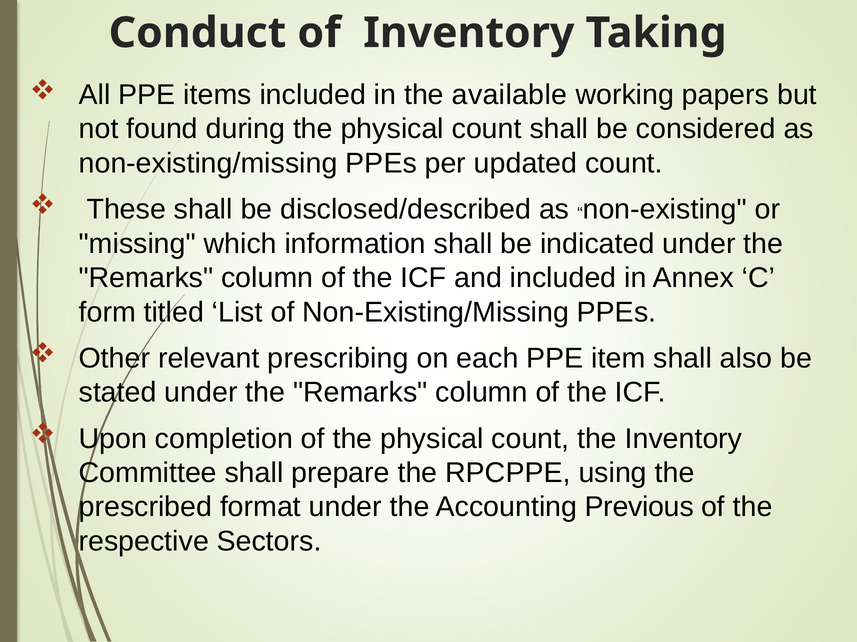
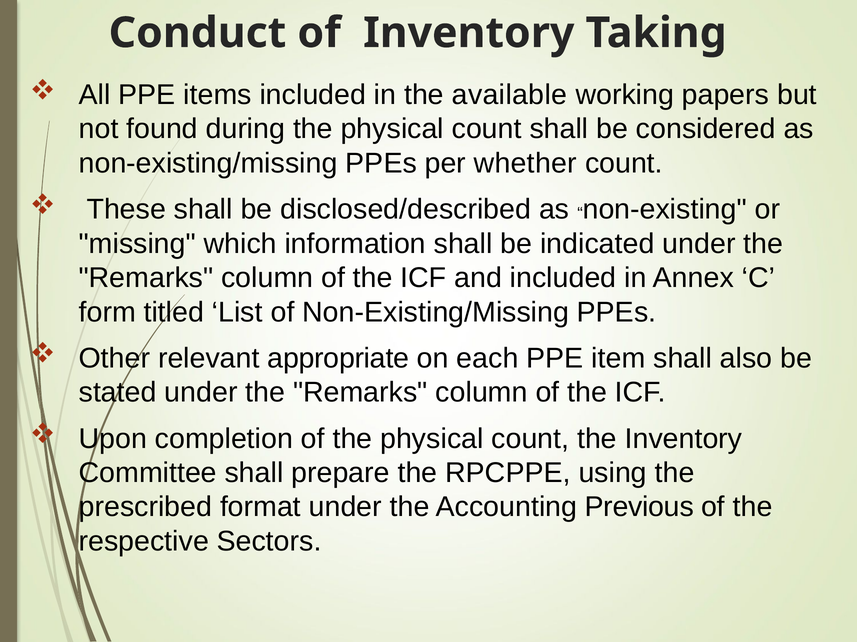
updated: updated -> whether
prescribing: prescribing -> appropriate
